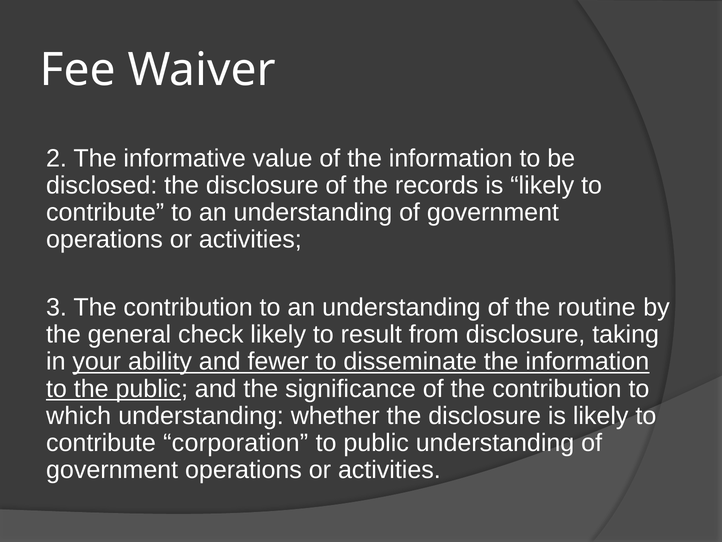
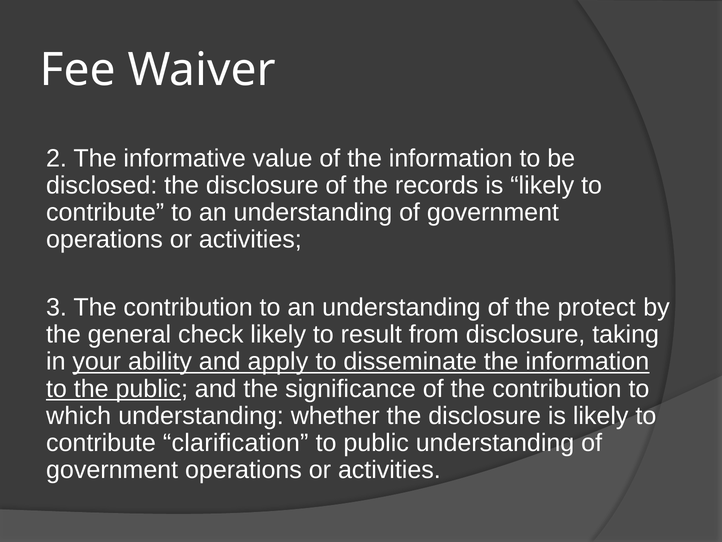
routine: routine -> protect
fewer: fewer -> apply
corporation: corporation -> clarification
